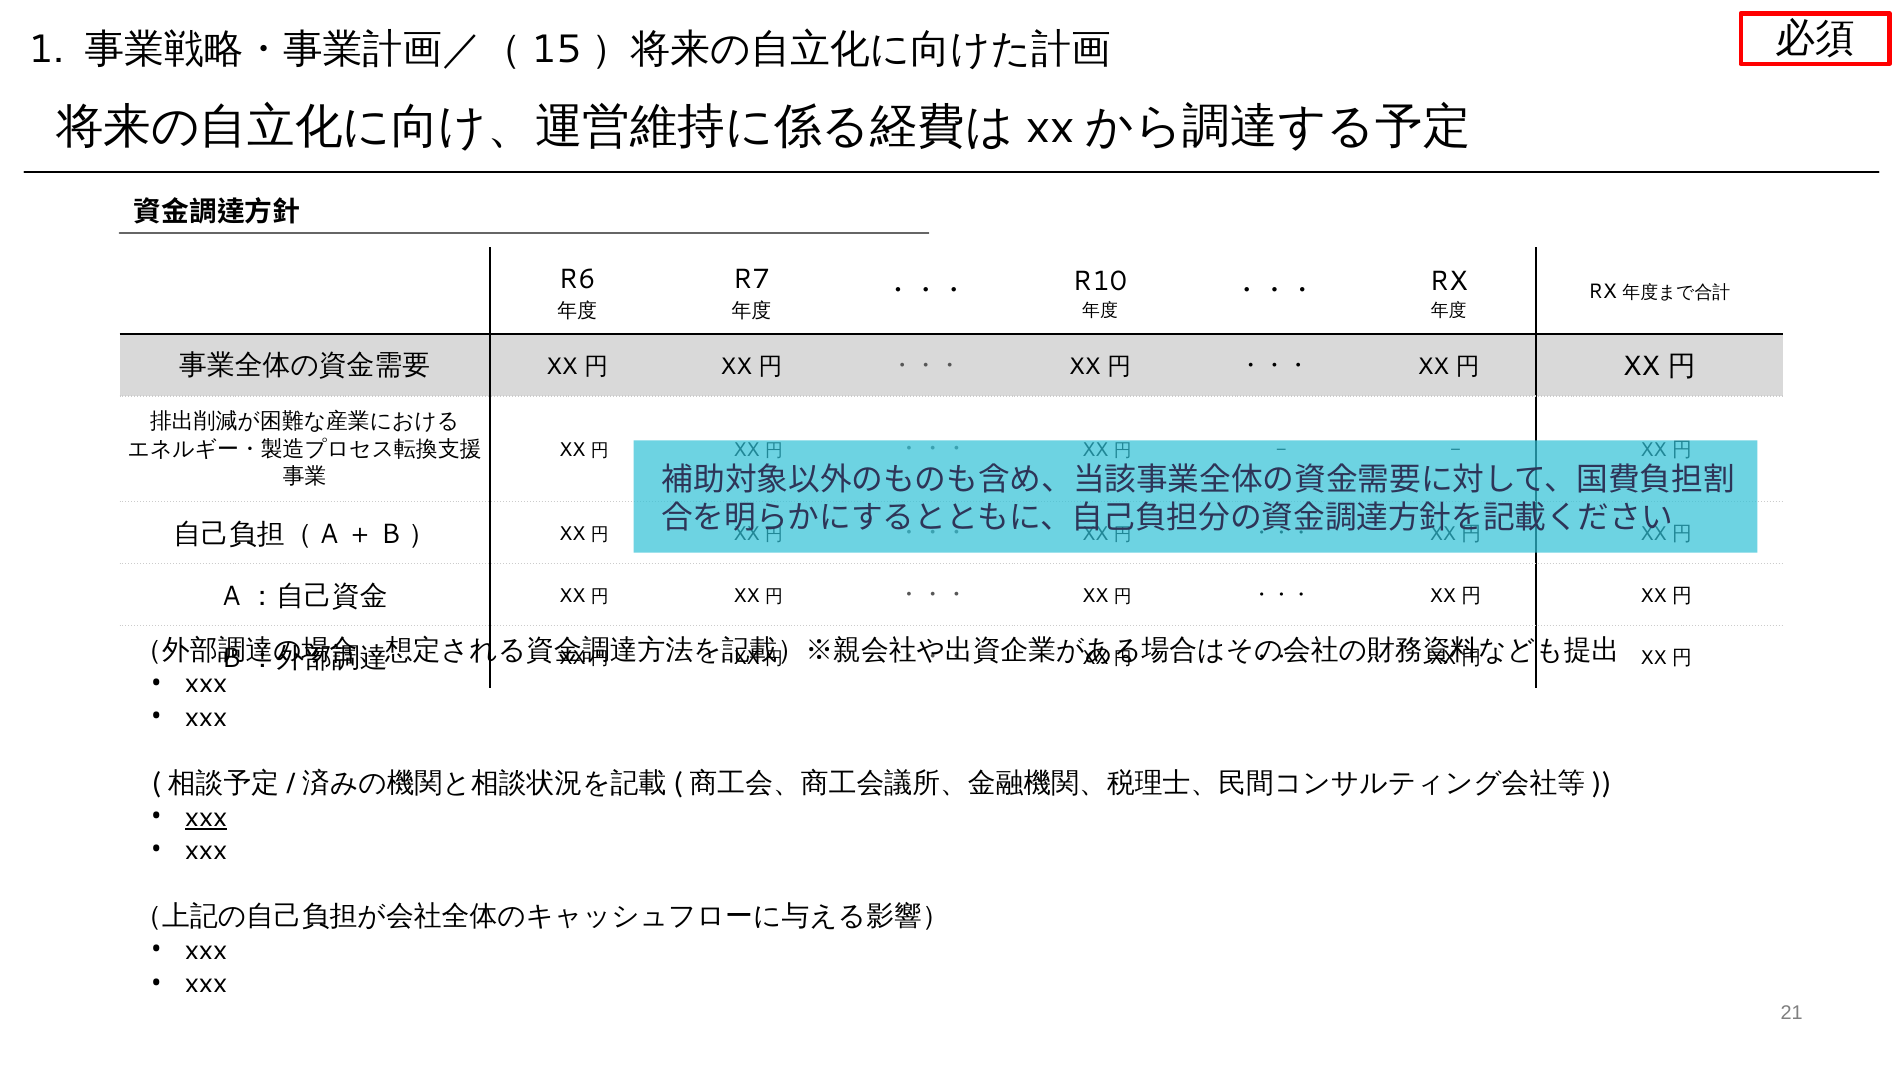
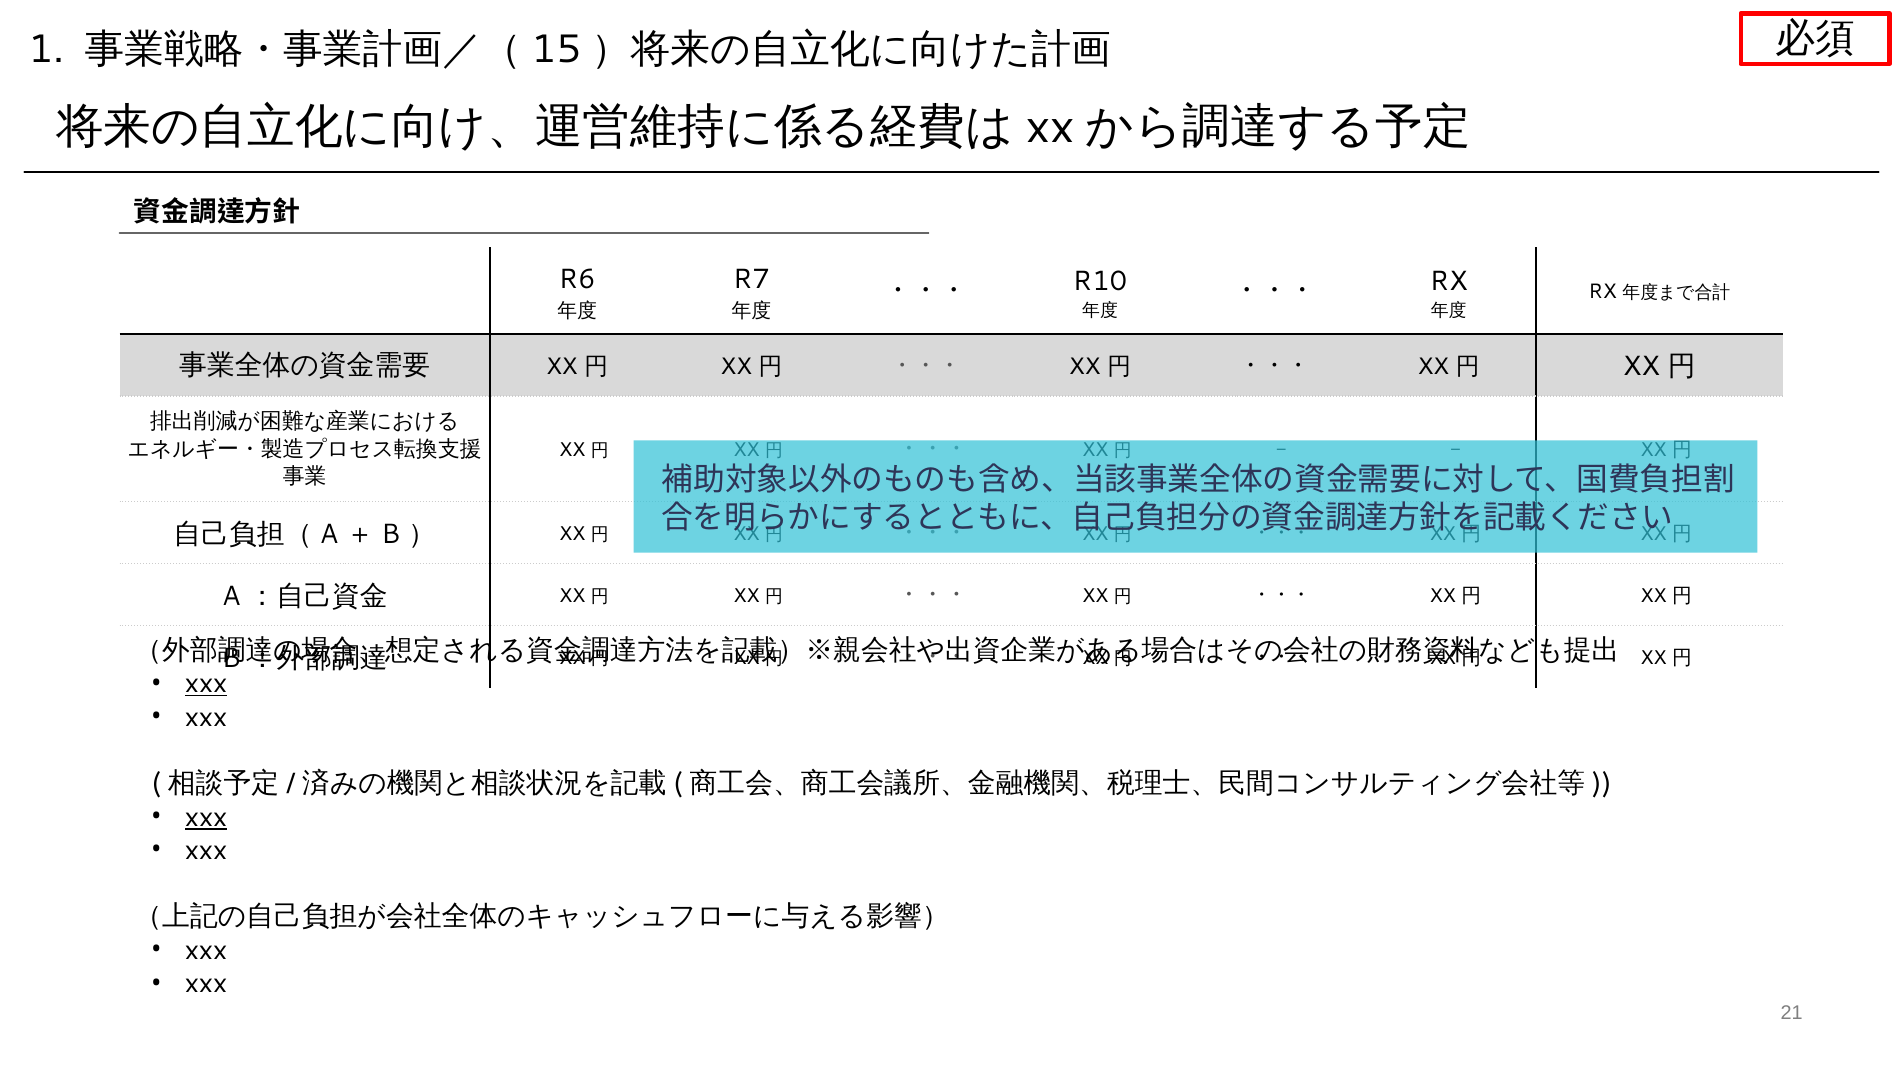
xxx at (206, 684) underline: none -> present
